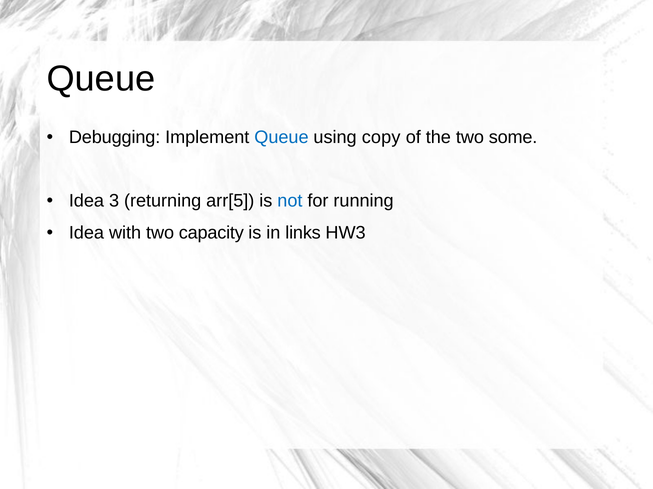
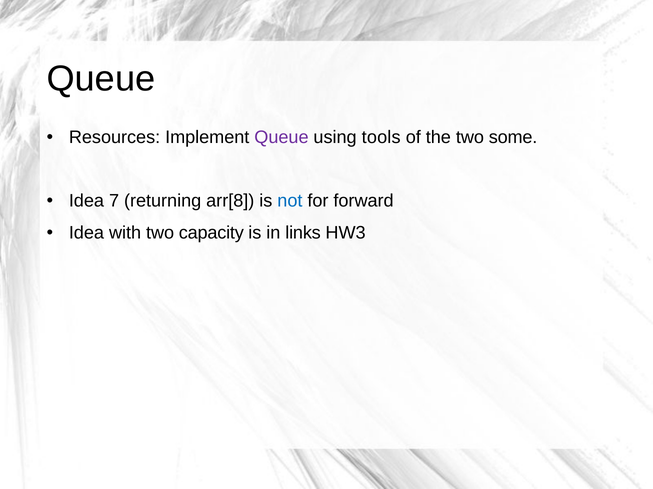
Debugging: Debugging -> Resources
Queue at (281, 137) colour: blue -> purple
copy: copy -> tools
3: 3 -> 7
arr[5: arr[5 -> arr[8
running: running -> forward
